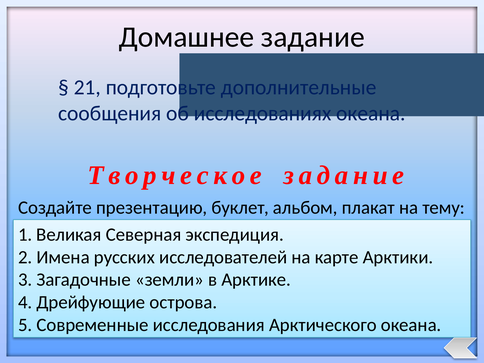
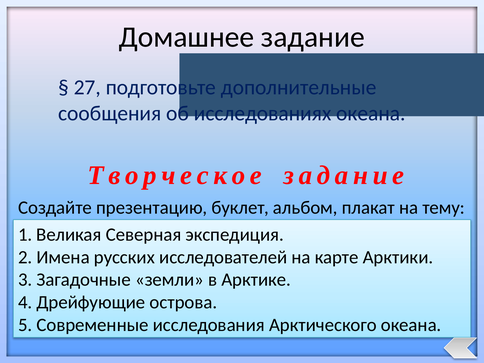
21: 21 -> 27
